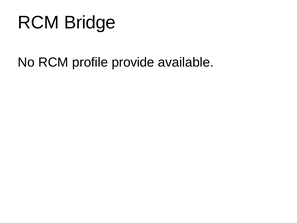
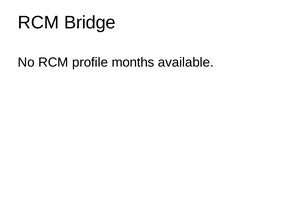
provide: provide -> months
